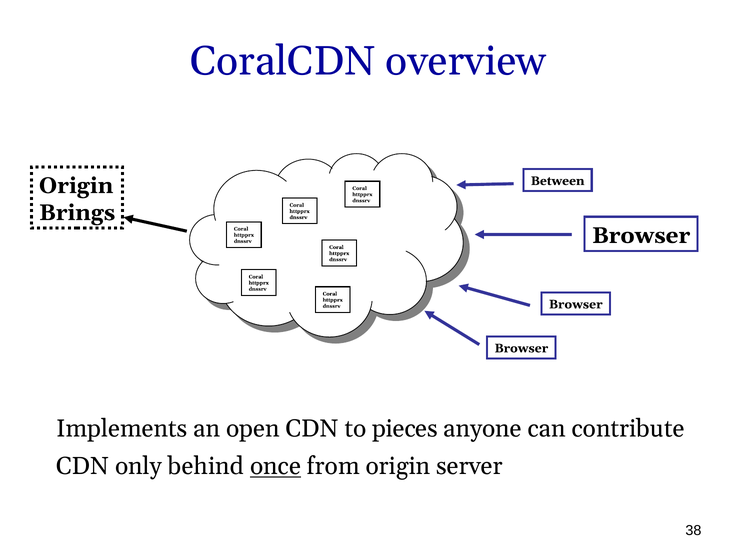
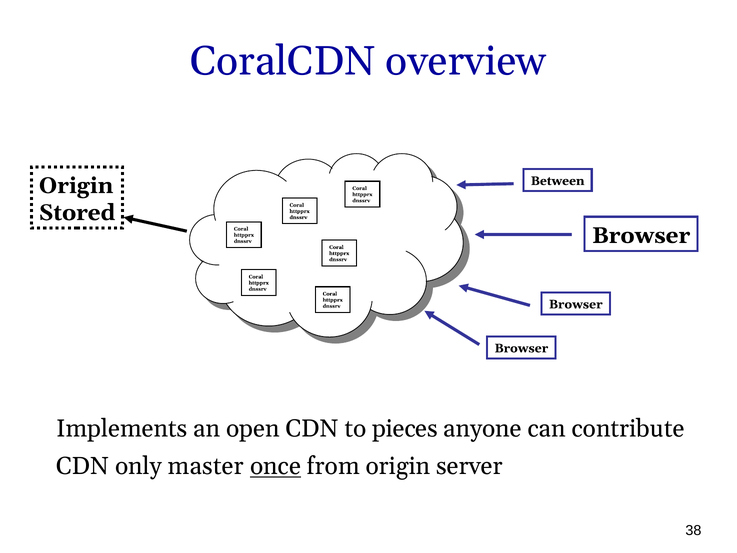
Brings: Brings -> Stored
behind: behind -> master
